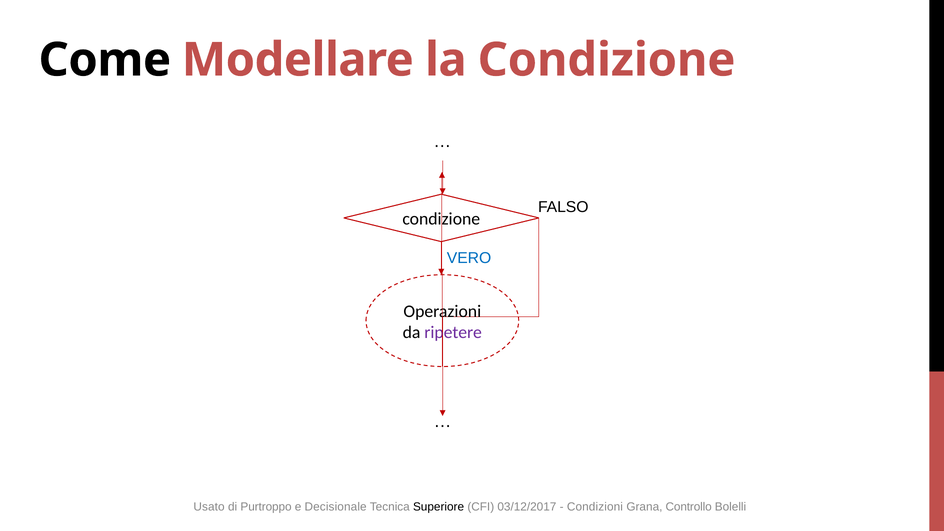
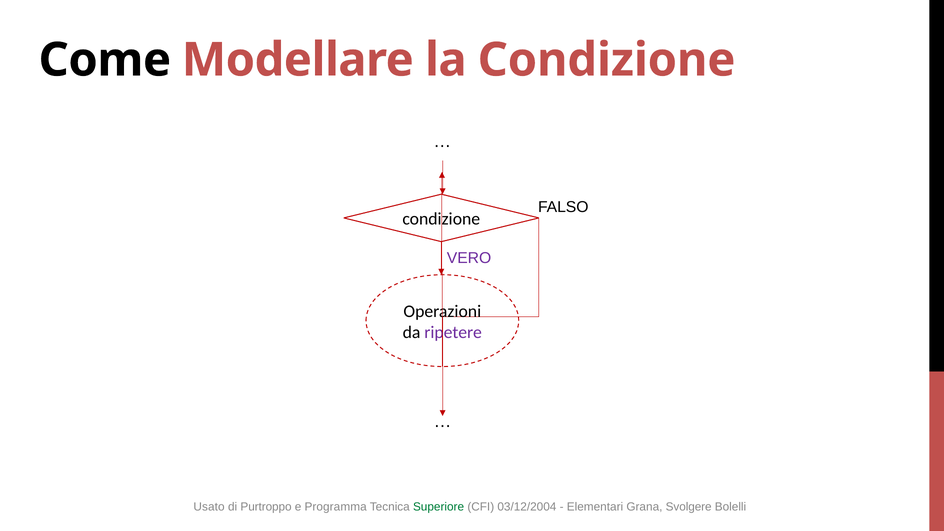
VERO colour: blue -> purple
Decisionale: Decisionale -> Programma
Superiore colour: black -> green
03/12/2017: 03/12/2017 -> 03/12/2004
Condizioni: Condizioni -> Elementari
Controllo: Controllo -> Svolgere
